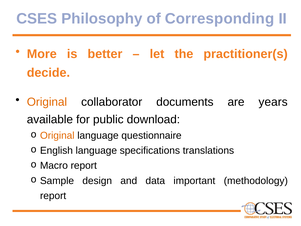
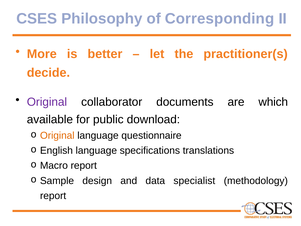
Original at (47, 102) colour: orange -> purple
years: years -> which
important: important -> specialist
